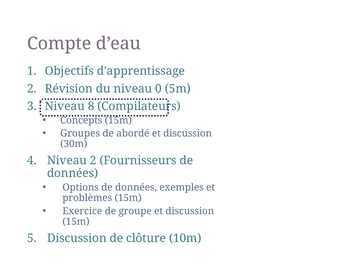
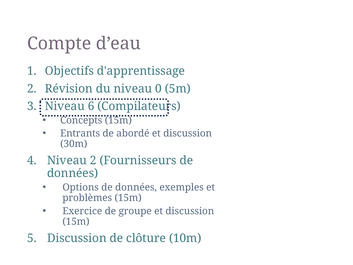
8: 8 -> 6
Groupes: Groupes -> Entrants
